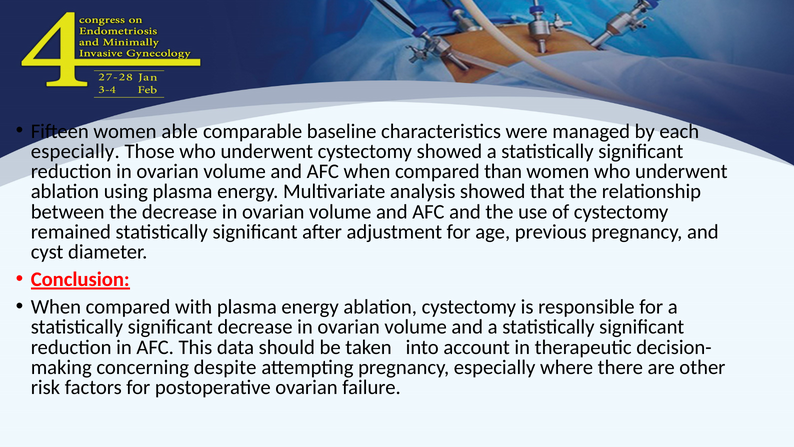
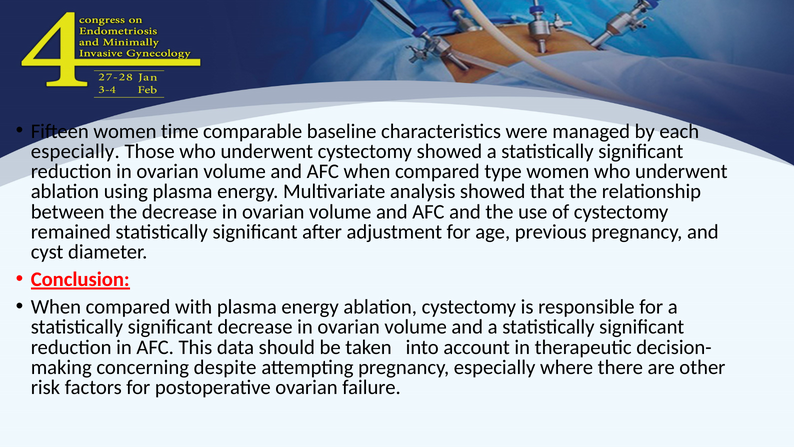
able: able -> time
than: than -> type
